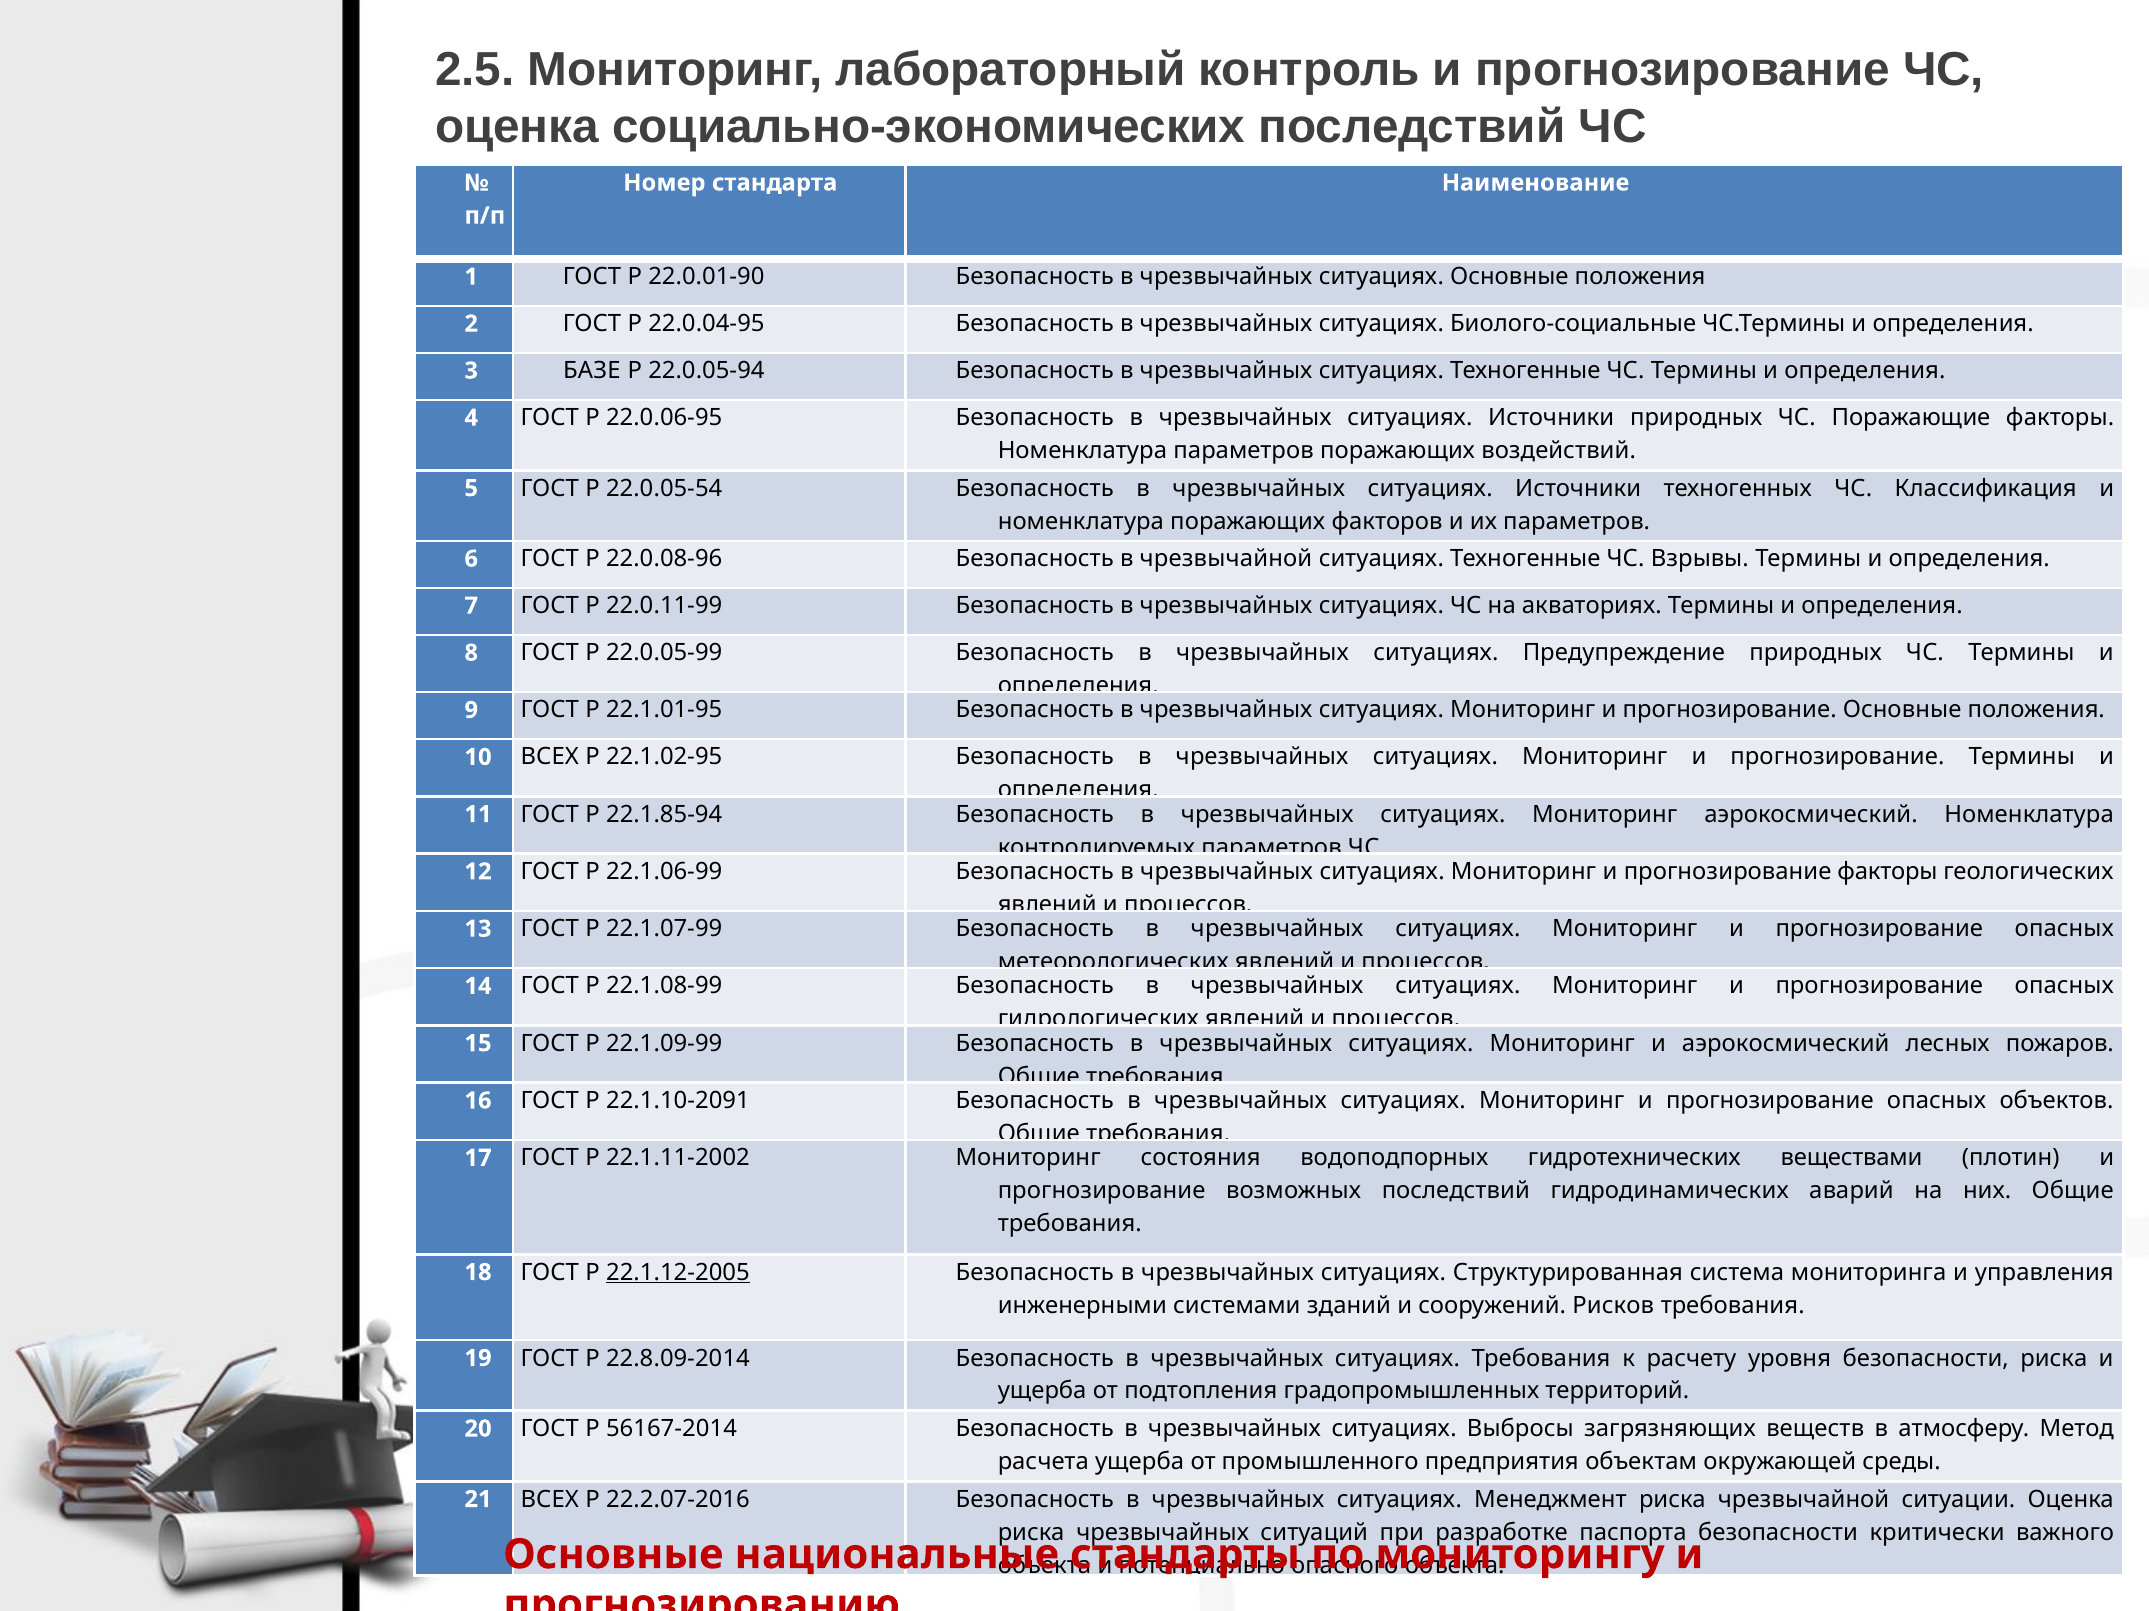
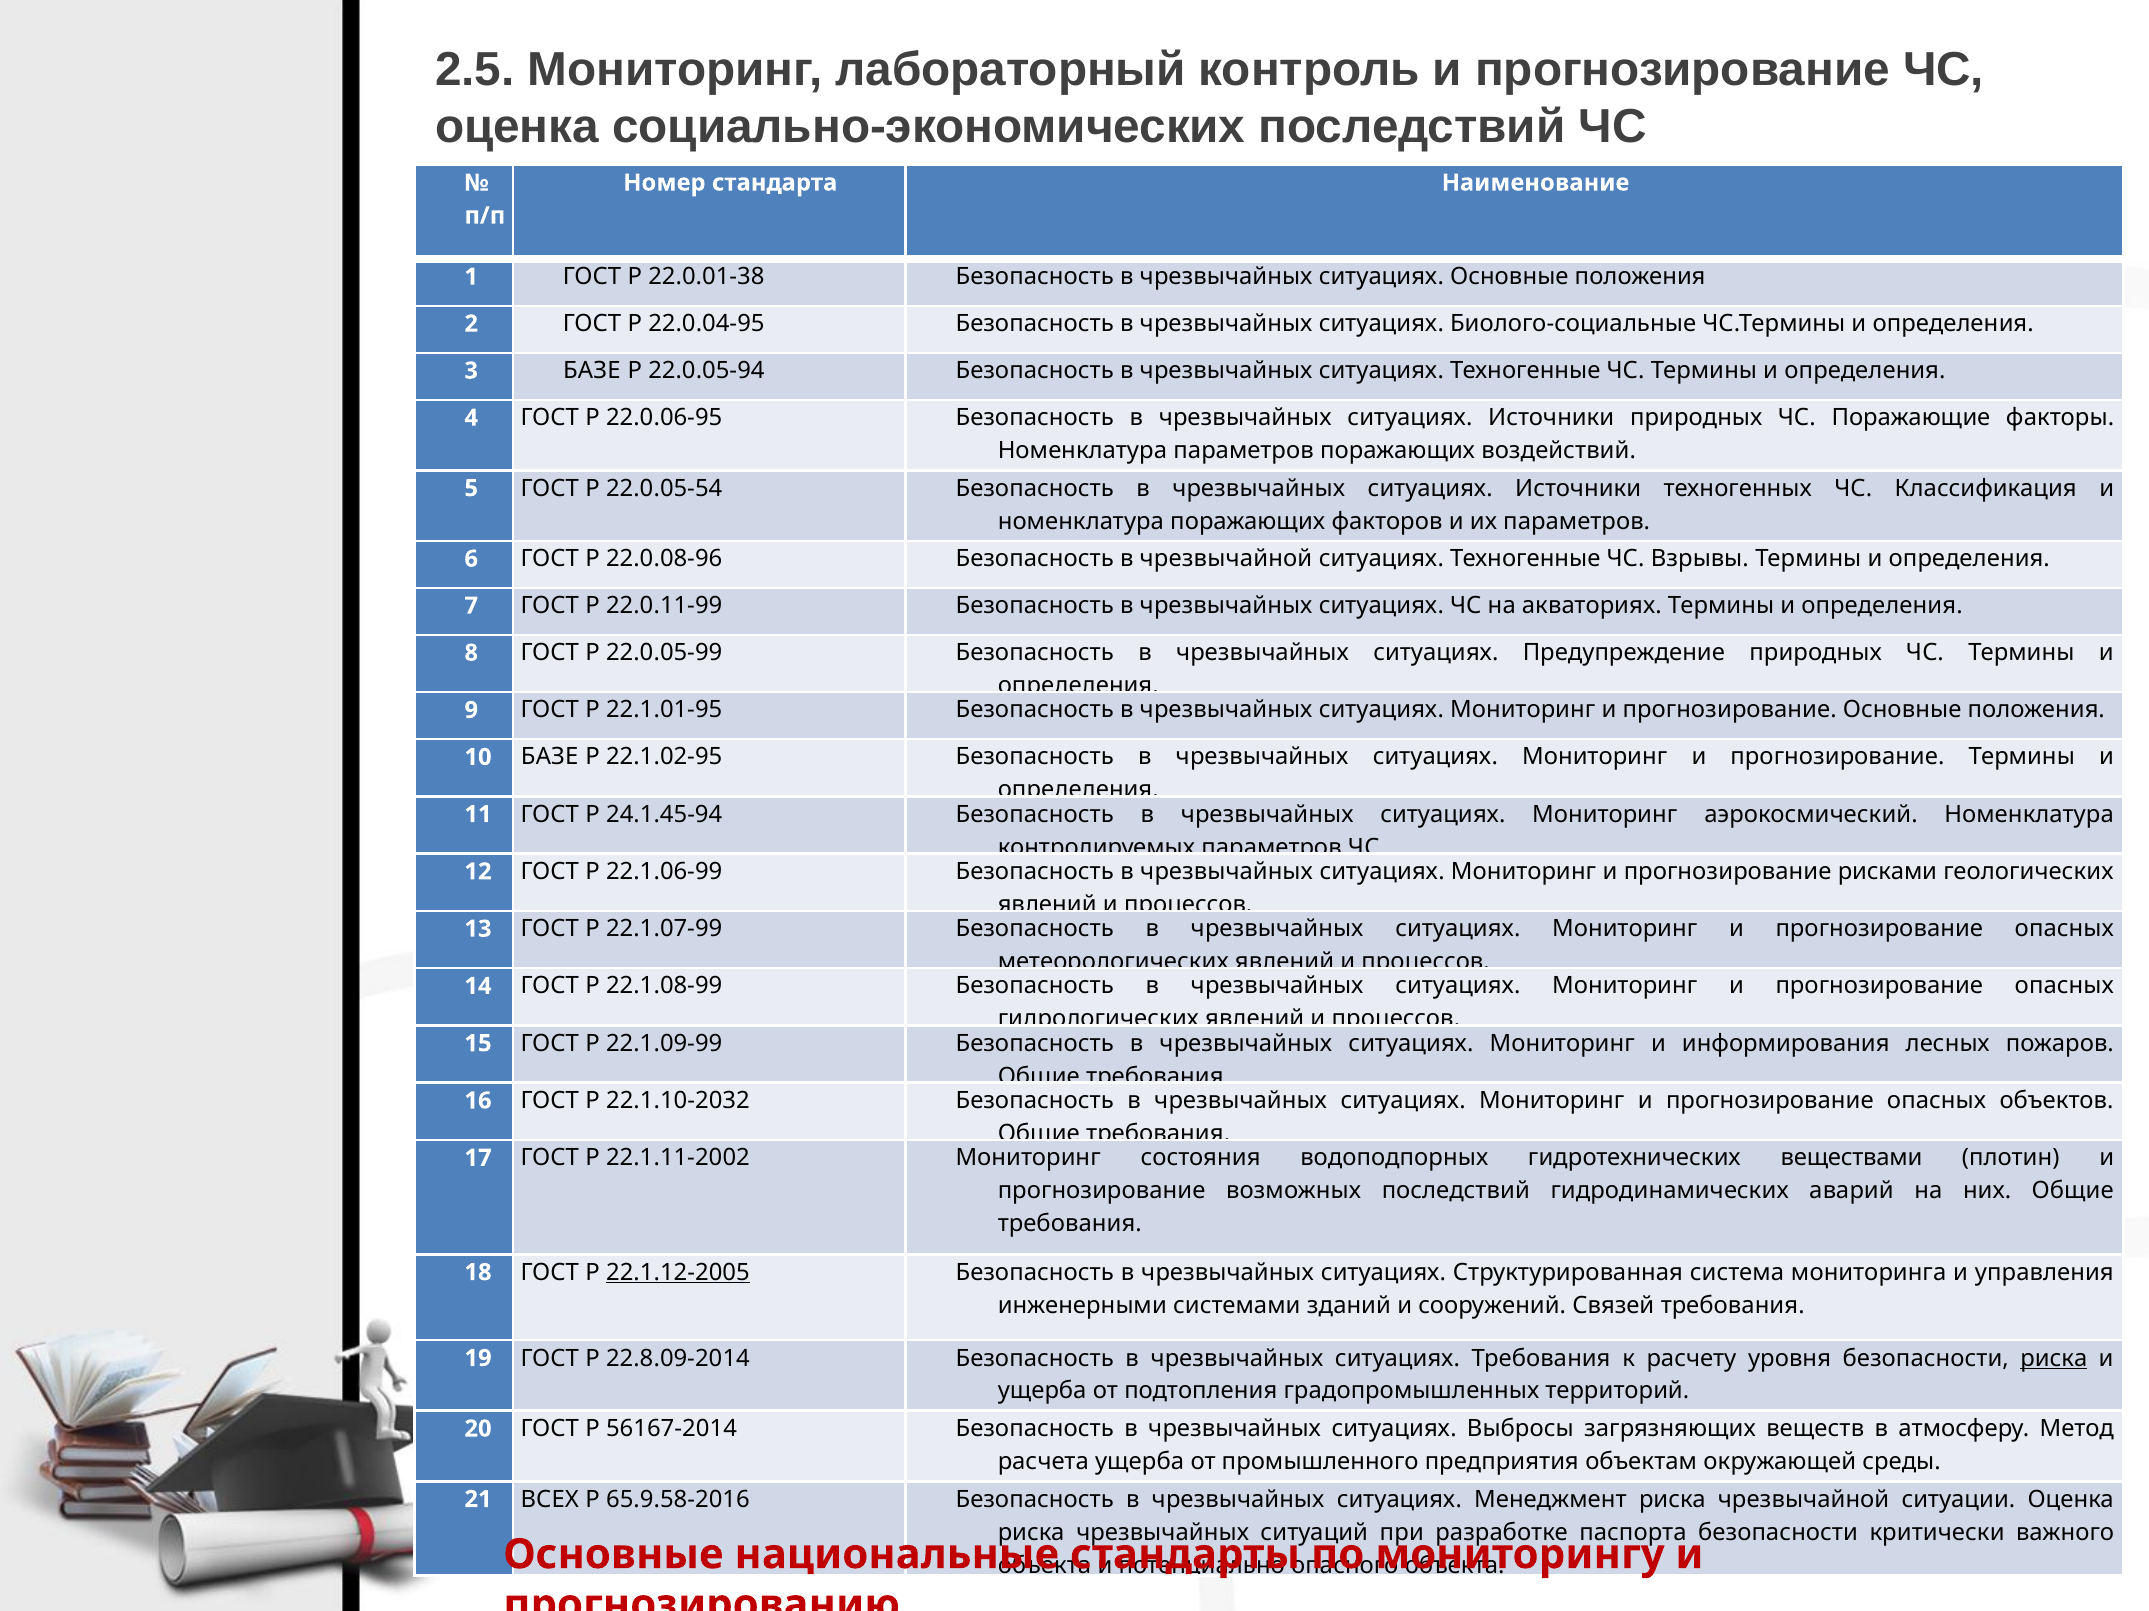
22.0.01-90: 22.0.01-90 -> 22.0.01-38
10 ВСЕХ: ВСЕХ -> БАЗЕ
22.1.85-94: 22.1.85-94 -> 24.1.45-94
прогнозирование факторы: факторы -> рисками
и аэрокосмический: аэрокосмический -> информирования
22.1.10-2091: 22.1.10-2091 -> 22.1.10-2032
Рисков: Рисков -> Связей
риска at (2054, 1359) underline: none -> present
22.2.07-2016: 22.2.07-2016 -> 65.9.58-2016
